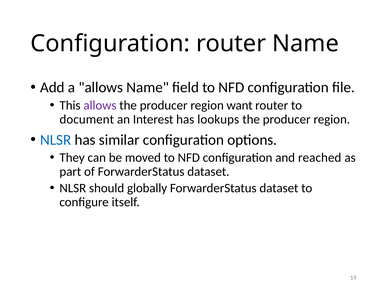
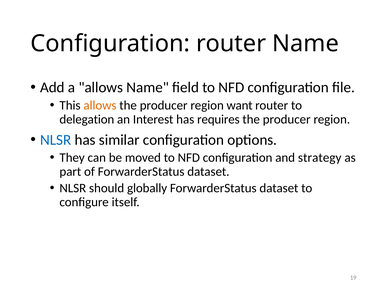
allows at (100, 105) colour: purple -> orange
document: document -> delegation
lookups: lookups -> requires
reached: reached -> strategy
